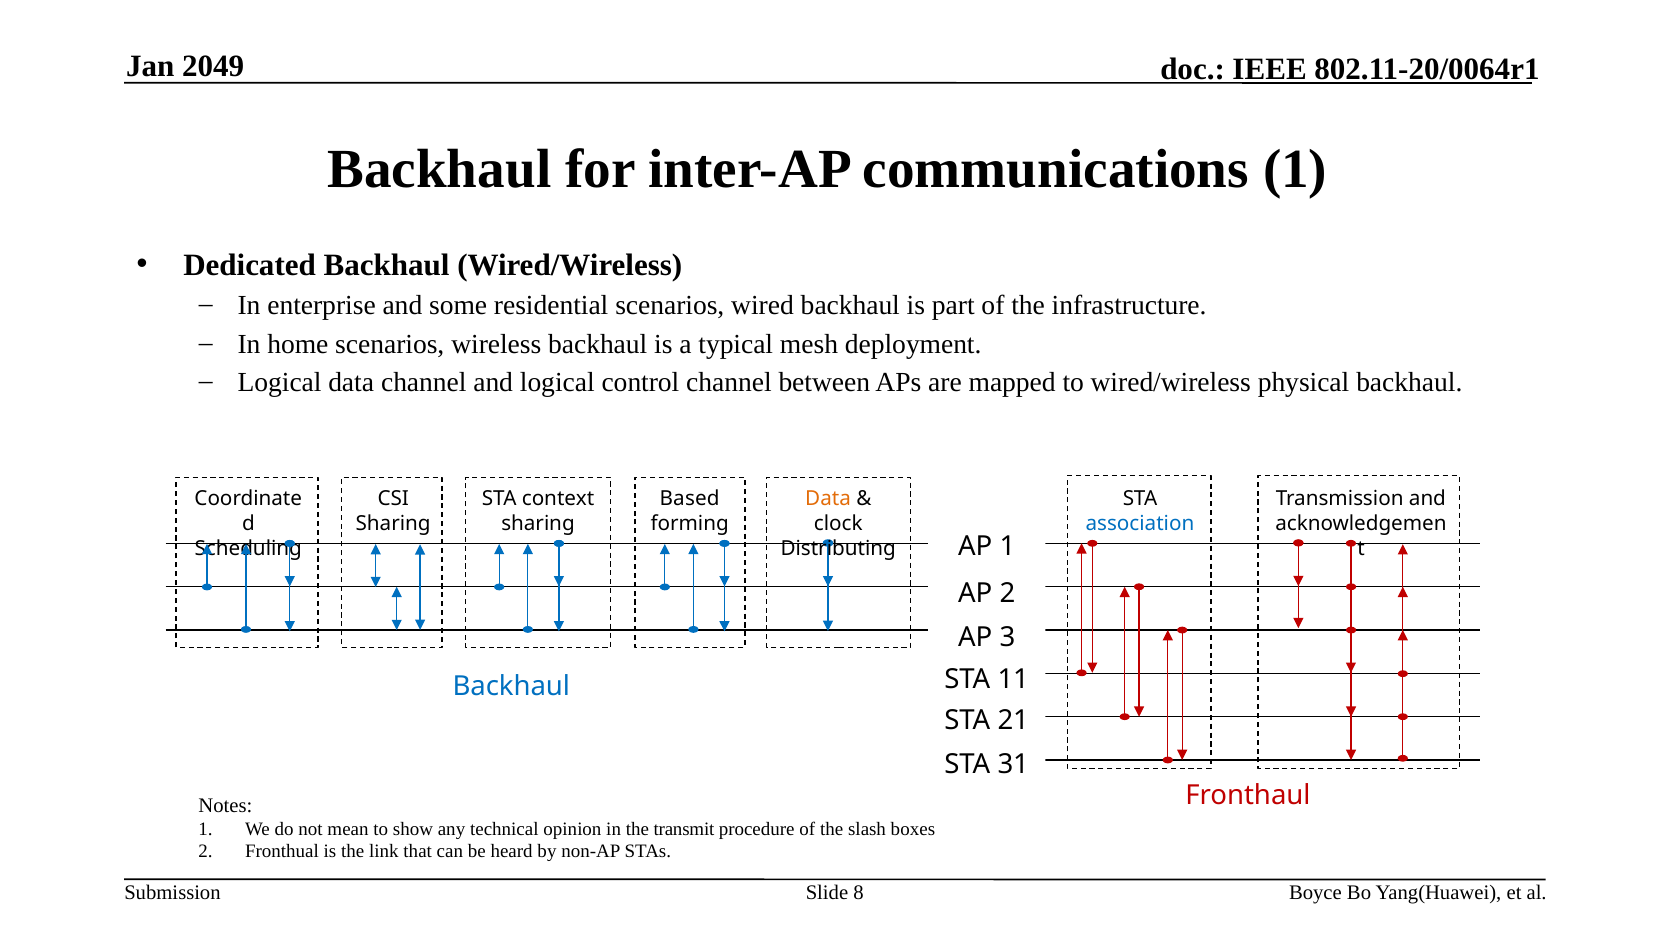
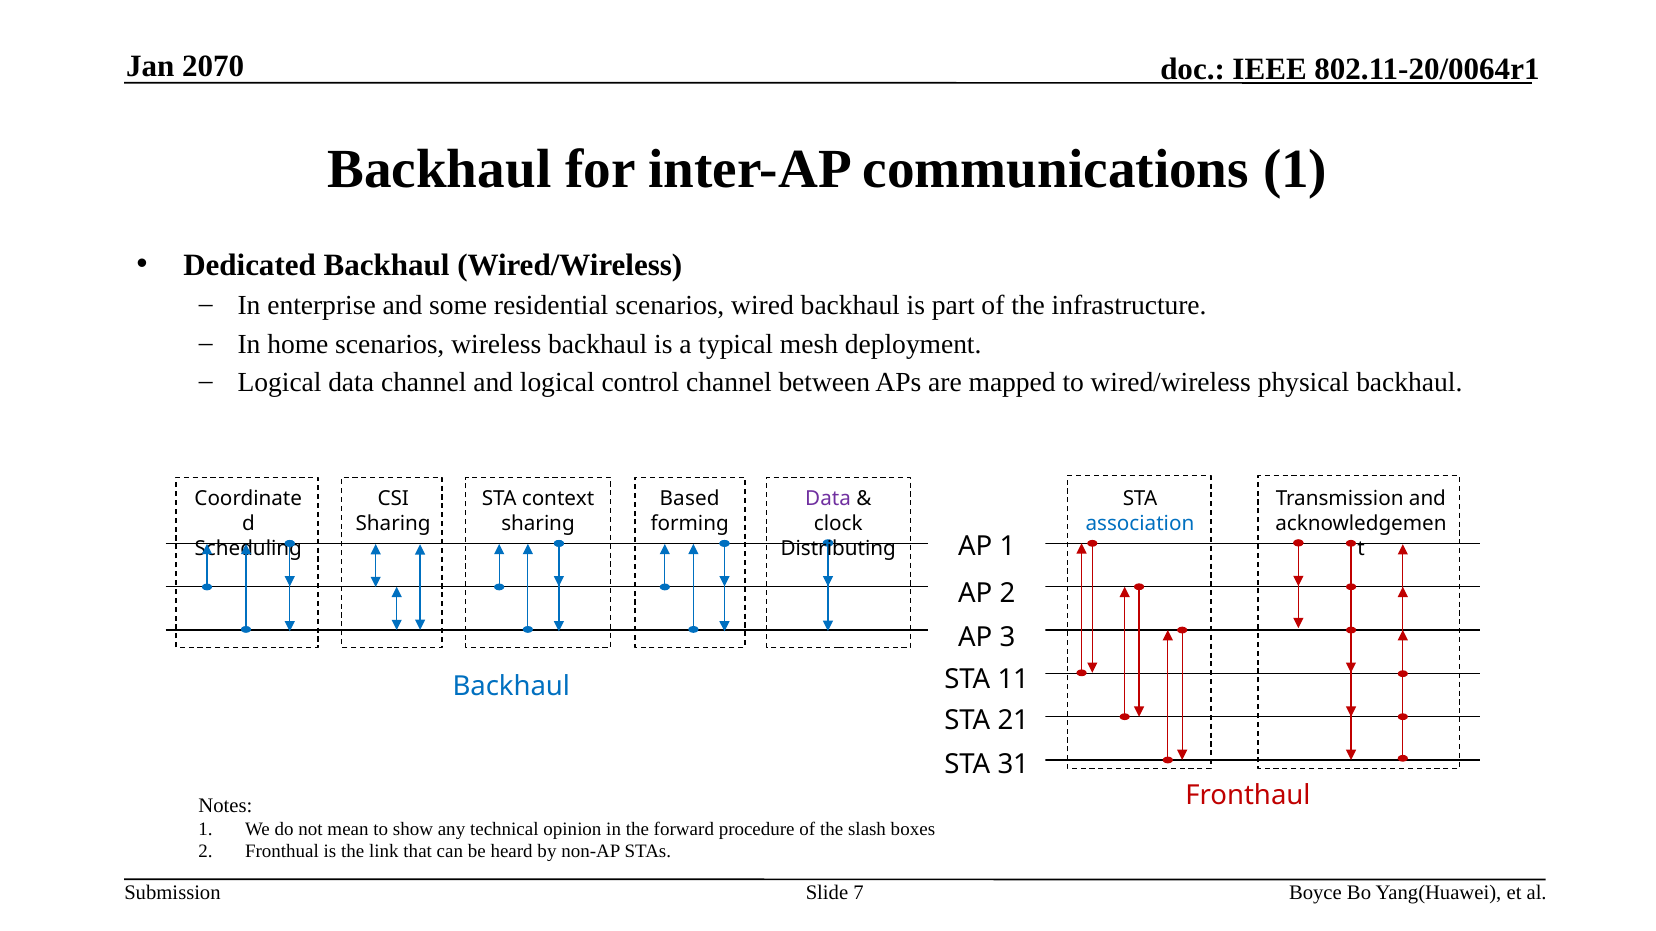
2049: 2049 -> 2070
Data at (828, 499) colour: orange -> purple
transmit: transmit -> forward
8: 8 -> 7
